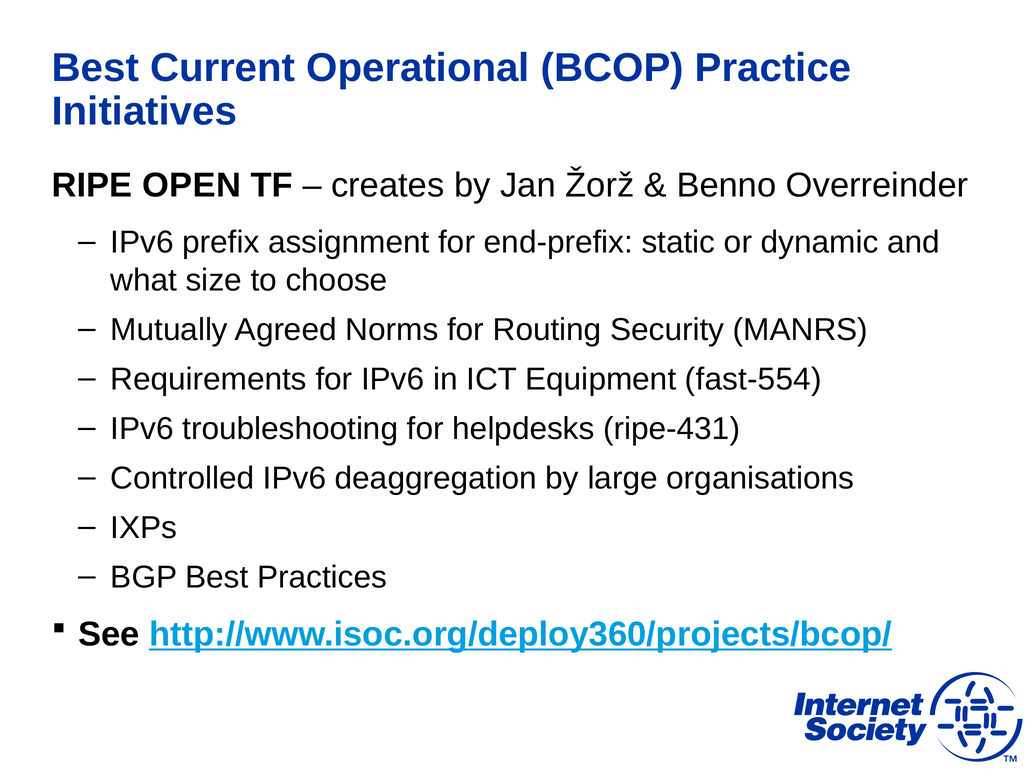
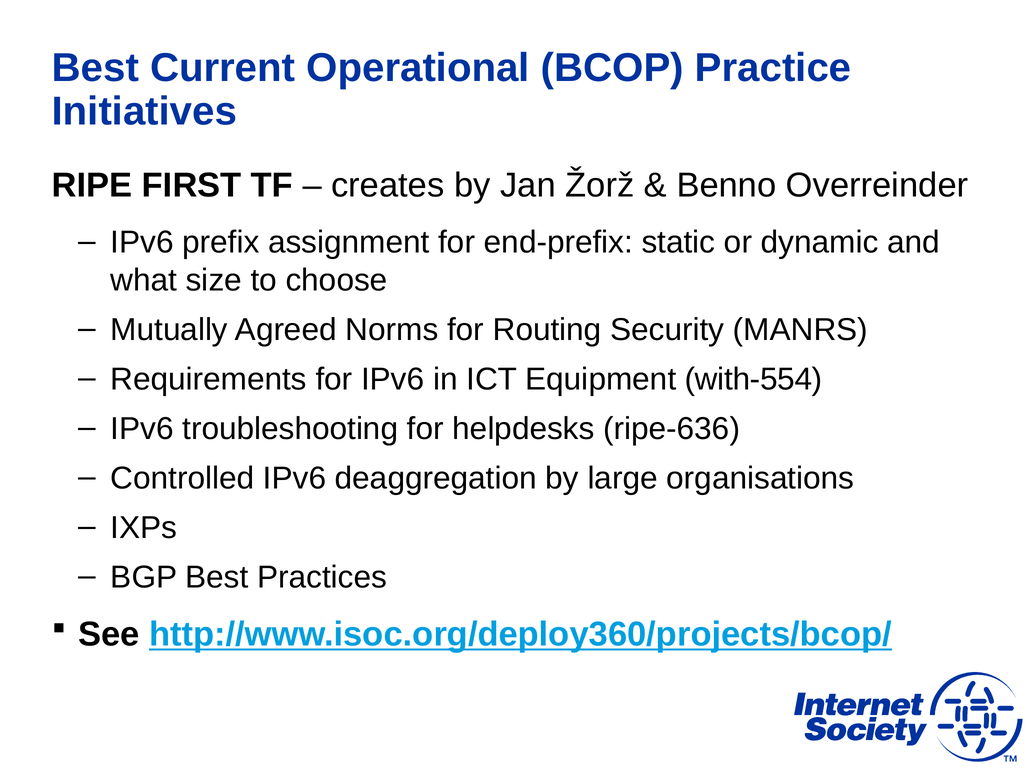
OPEN: OPEN -> FIRST
fast-554: fast-554 -> with-554
ripe-431: ripe-431 -> ripe-636
